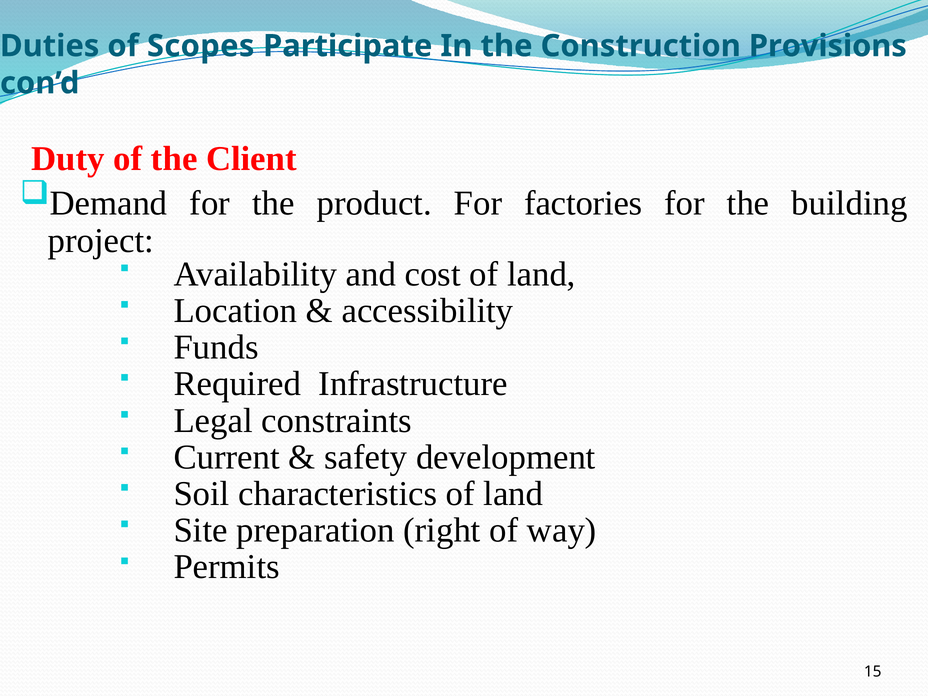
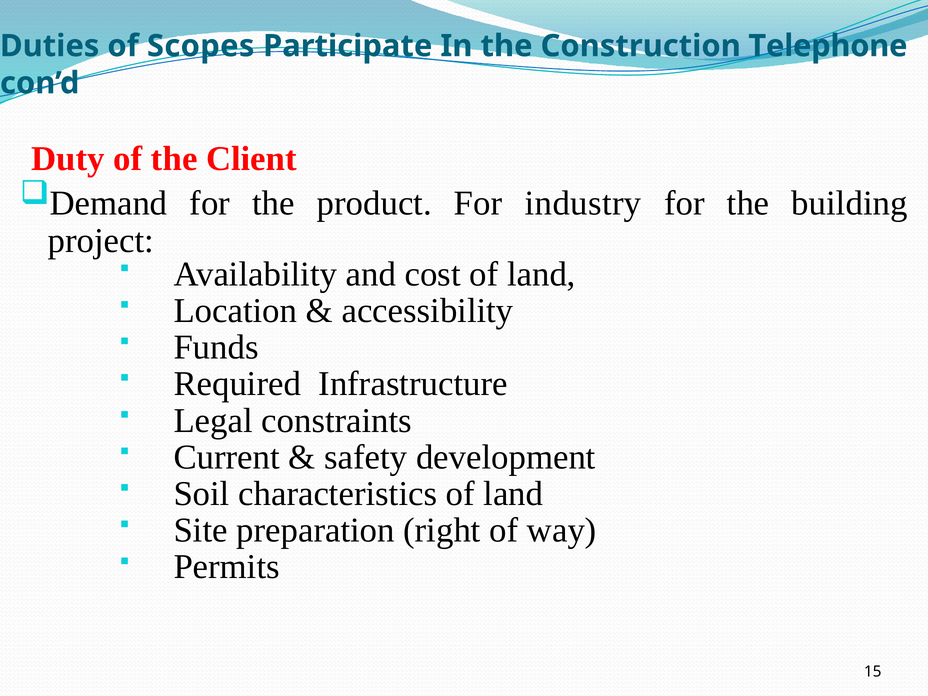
Provisions: Provisions -> Telephone
factories: factories -> industry
